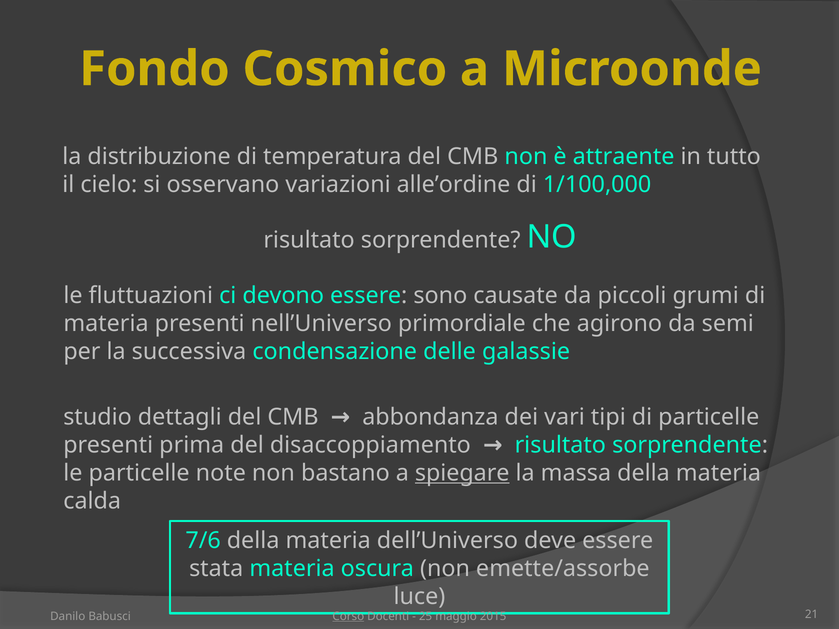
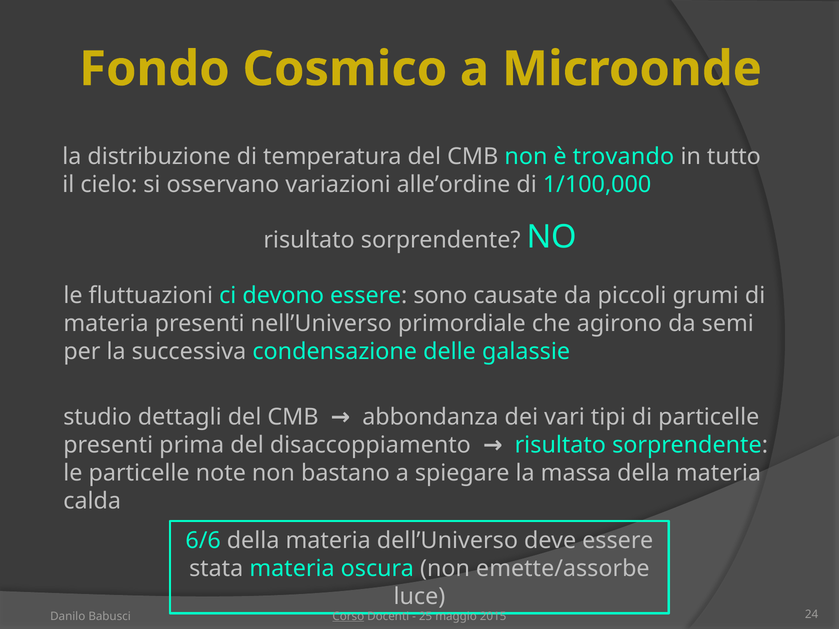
attraente: attraente -> trovando
spiegare underline: present -> none
7/6: 7/6 -> 6/6
21: 21 -> 24
